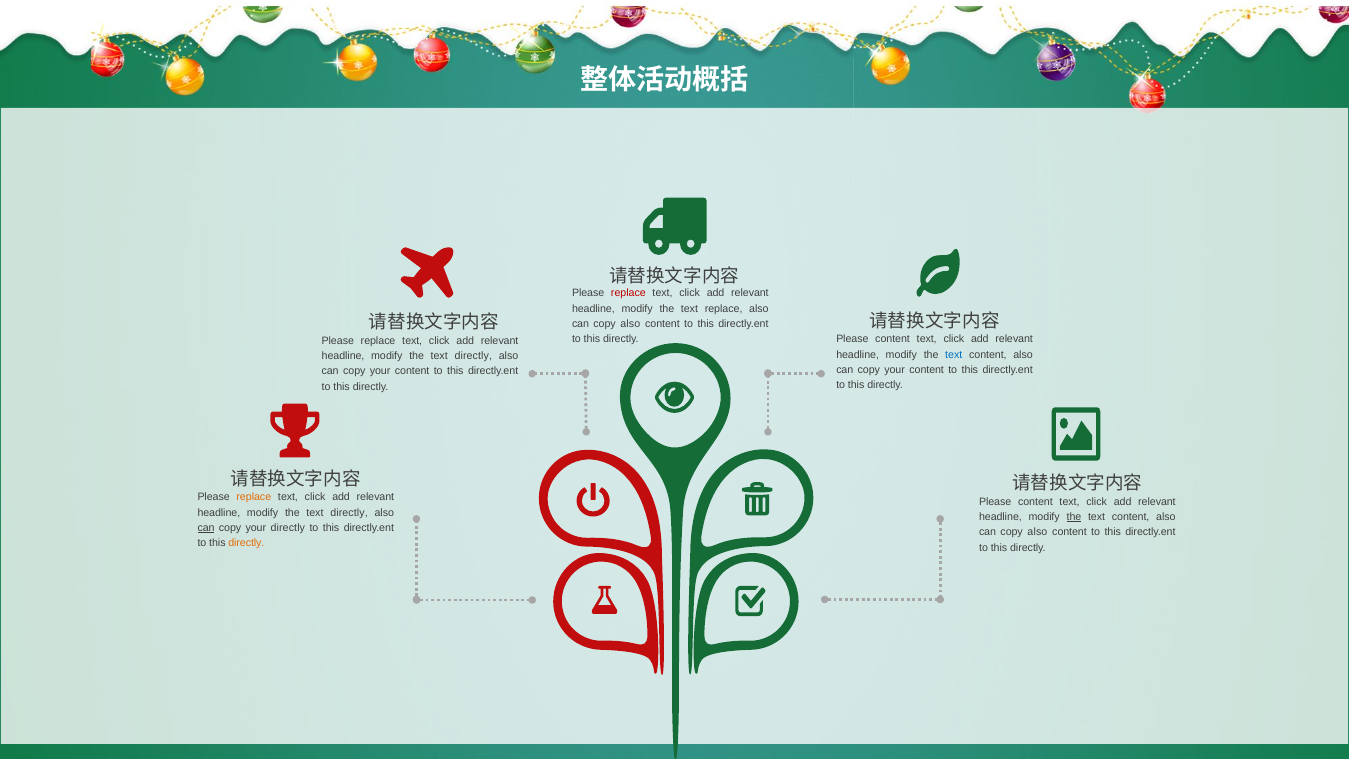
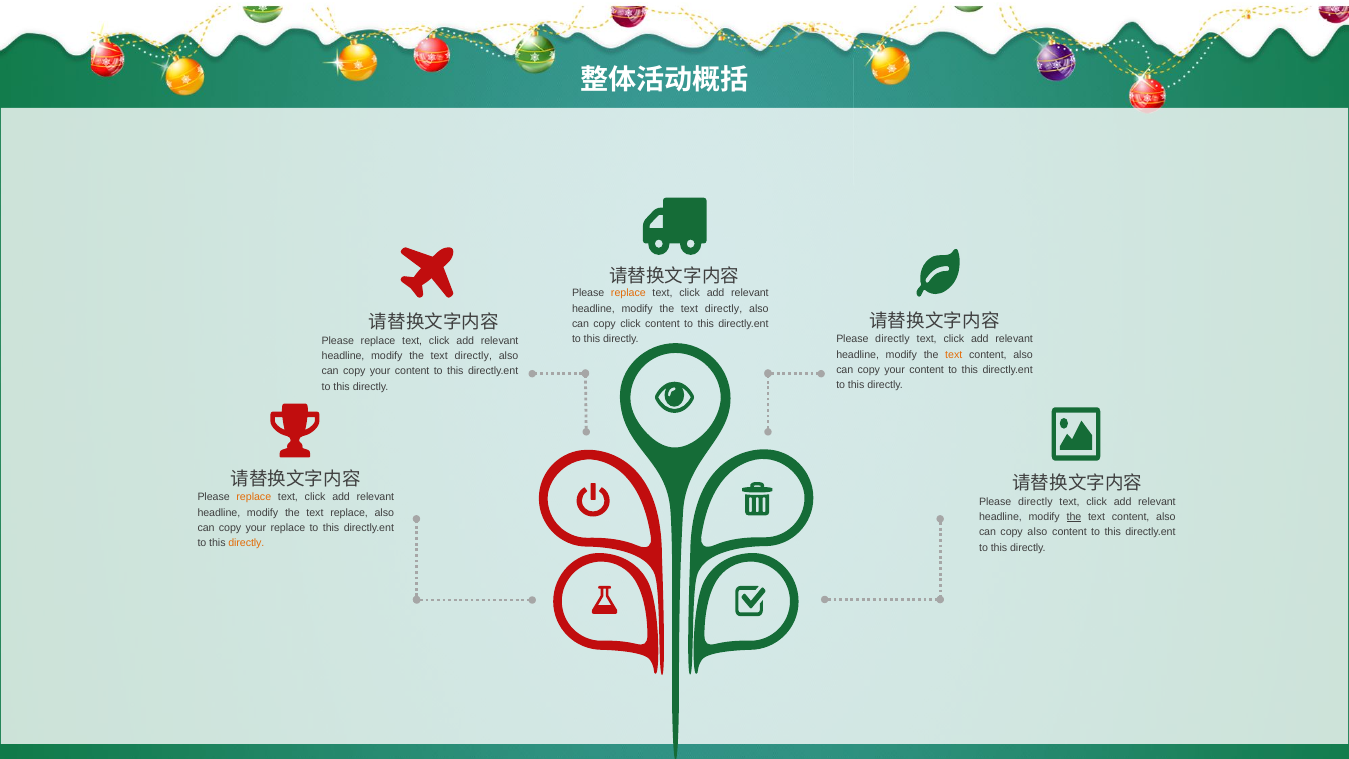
replace at (628, 293) colour: red -> orange
replace at (724, 308): replace -> directly
also at (630, 324): also -> click
content at (893, 339): content -> directly
text at (954, 354) colour: blue -> orange
content at (1035, 501): content -> directly
directly at (349, 513): directly -> replace
can at (206, 528) underline: present -> none
your directly: directly -> replace
